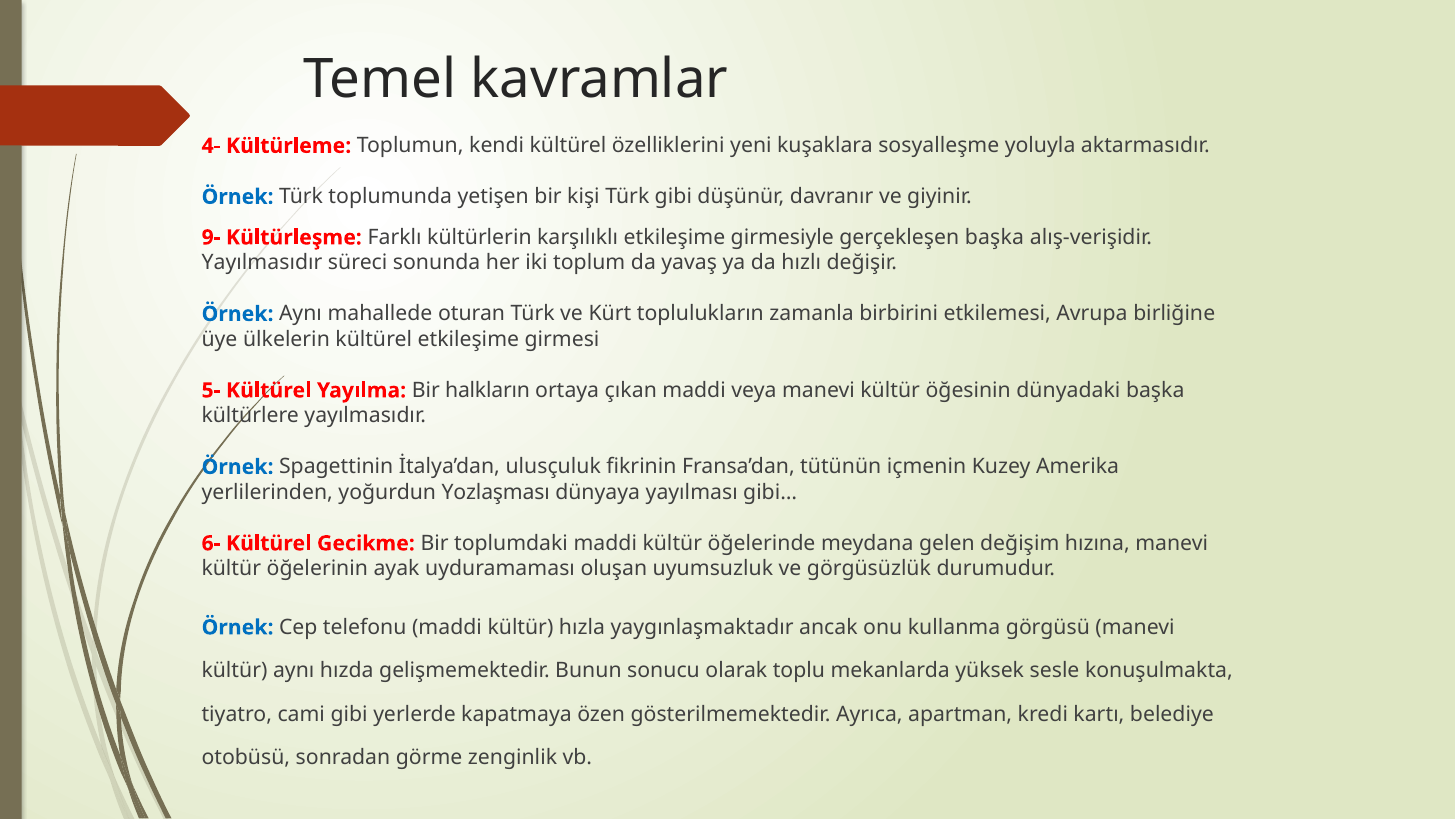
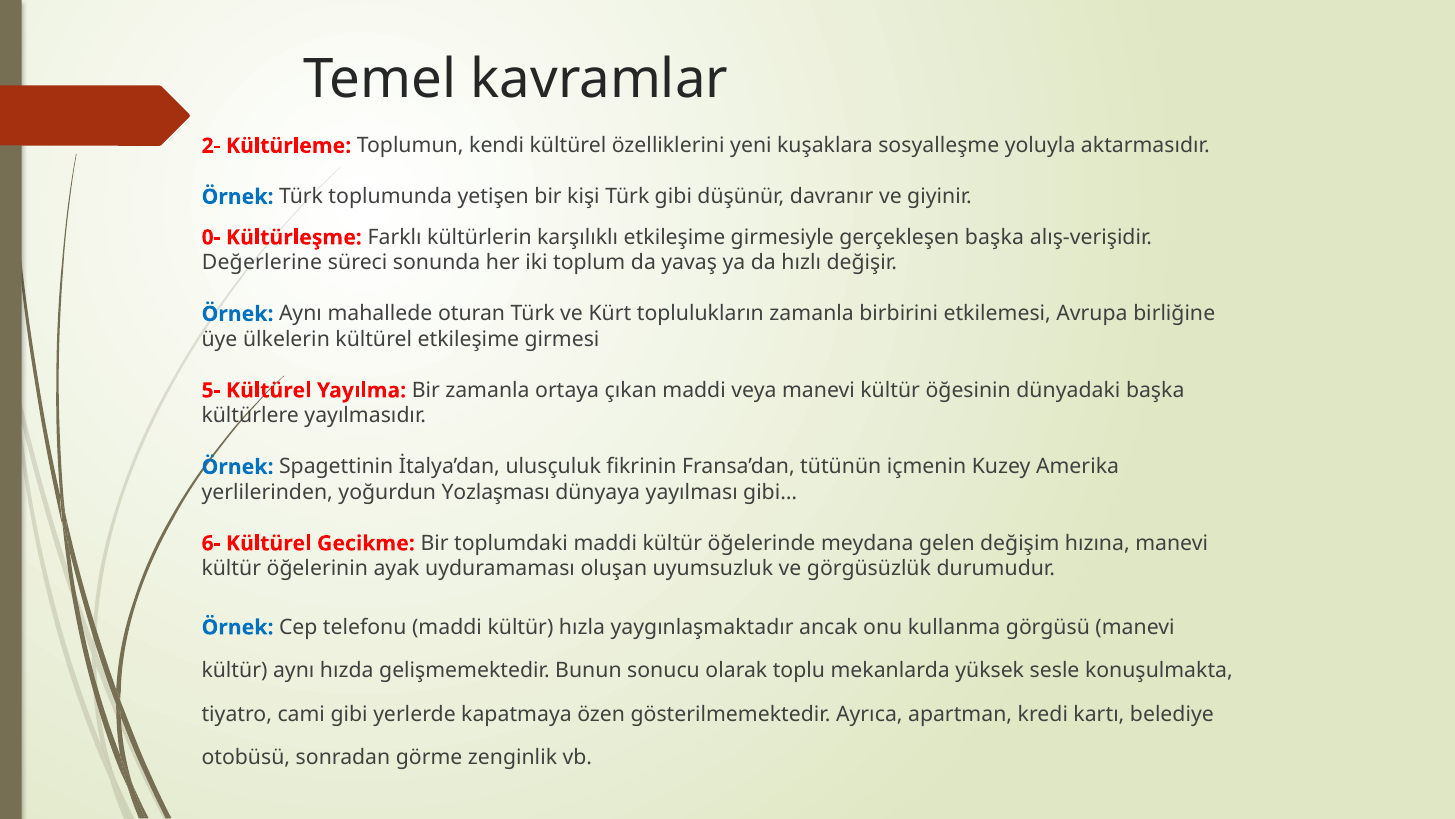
4-: 4- -> 2-
9-: 9- -> 0-
Yayılmasıdır at (262, 263): Yayılmasıdır -> Değerlerine
Bir halkların: halkların -> zamanla
